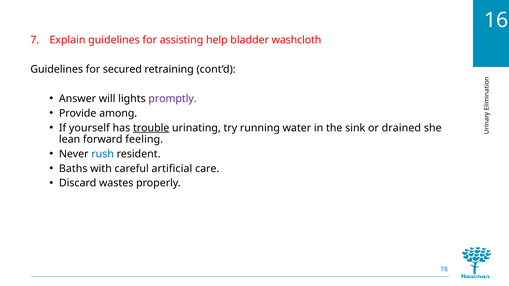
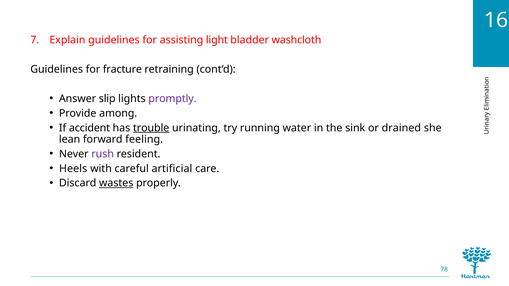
help: help -> light
secured: secured -> fracture
will: will -> slip
yourself: yourself -> accident
rush colour: blue -> purple
Baths: Baths -> Heels
wastes underline: none -> present
